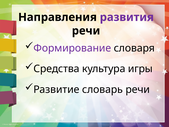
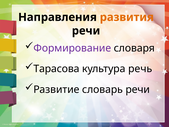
развития colour: purple -> orange
Средства: Средства -> Тарасова
игры: игры -> речь
